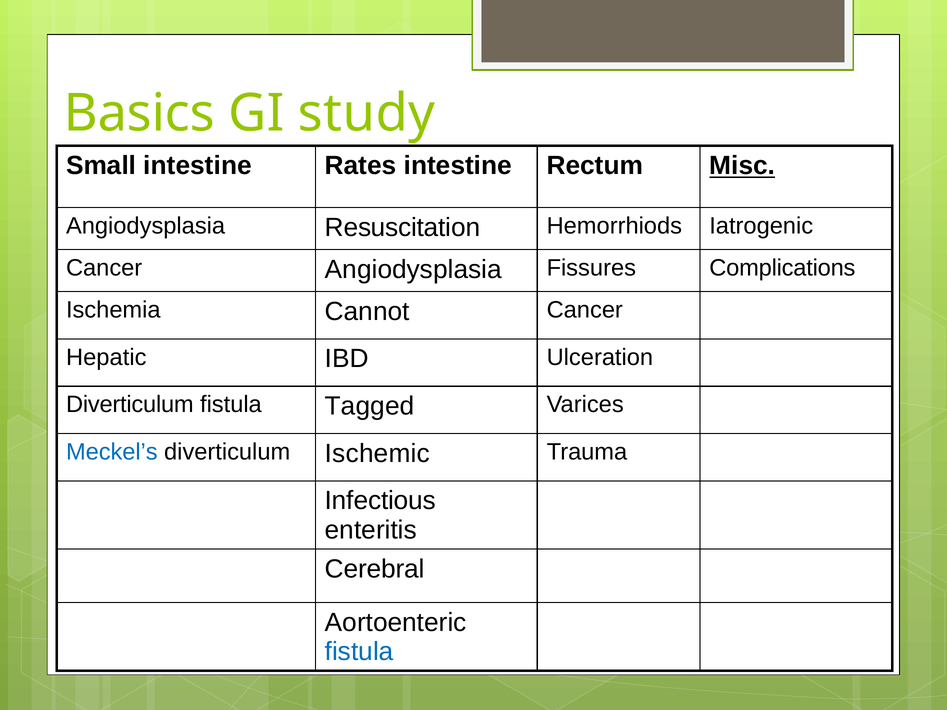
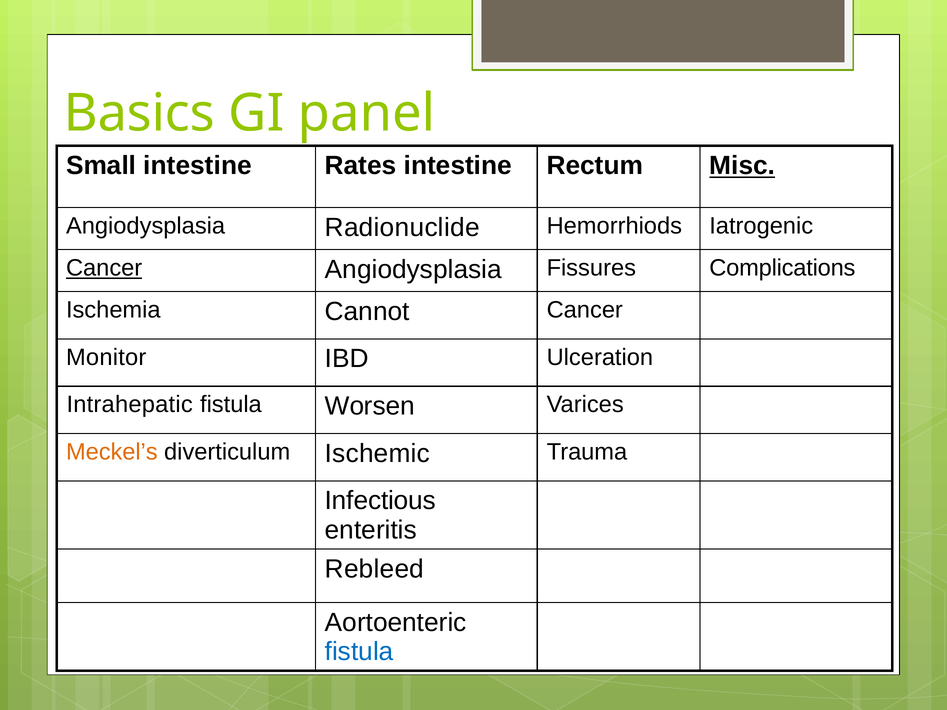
study: study -> panel
Resuscitation: Resuscitation -> Radionuclide
Cancer at (104, 268) underline: none -> present
Hepatic: Hepatic -> Monitor
Diverticulum at (130, 405): Diverticulum -> Intrahepatic
Tagged: Tagged -> Worsen
Meckel’s colour: blue -> orange
Cerebral: Cerebral -> Rebleed
